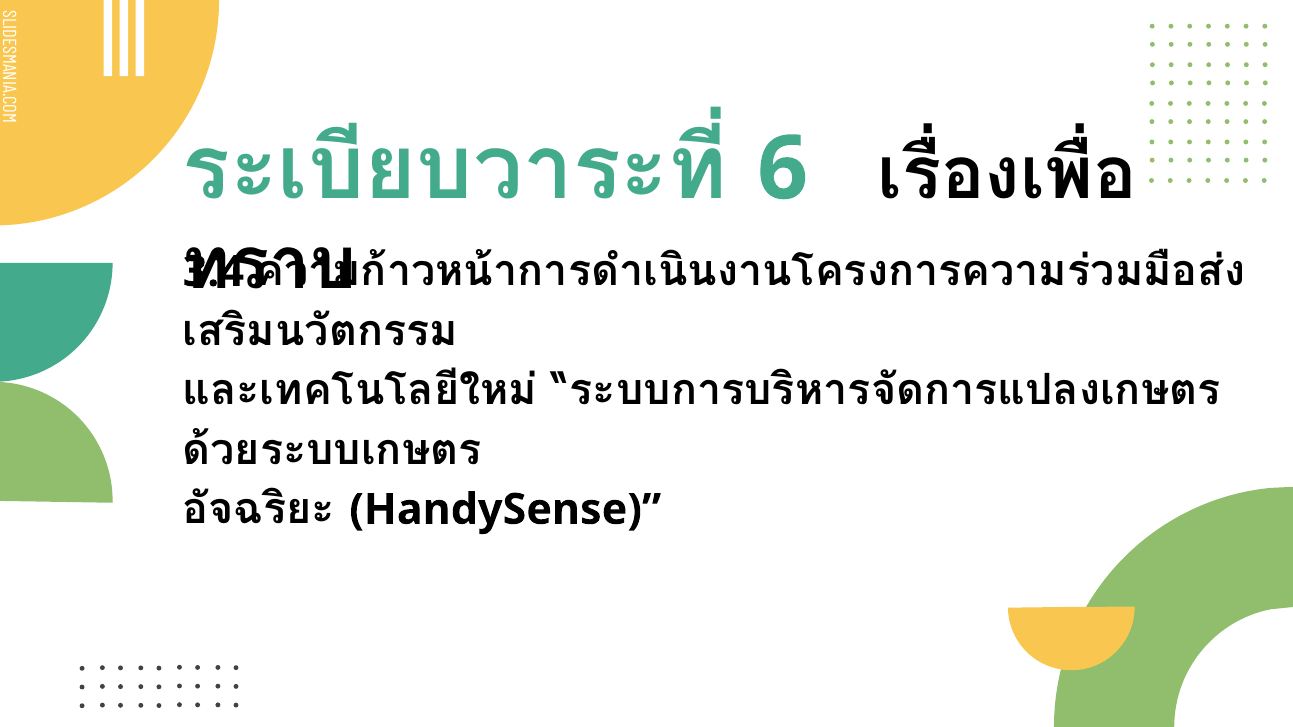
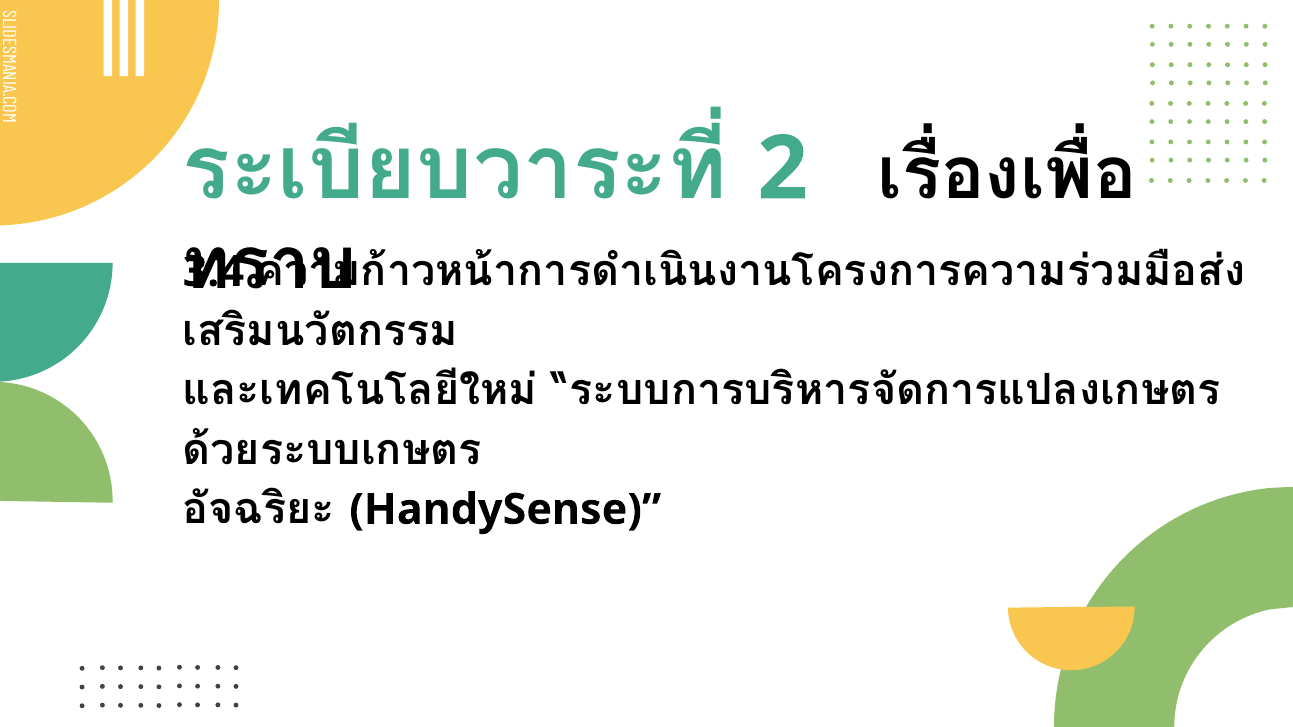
6: 6 -> 2
